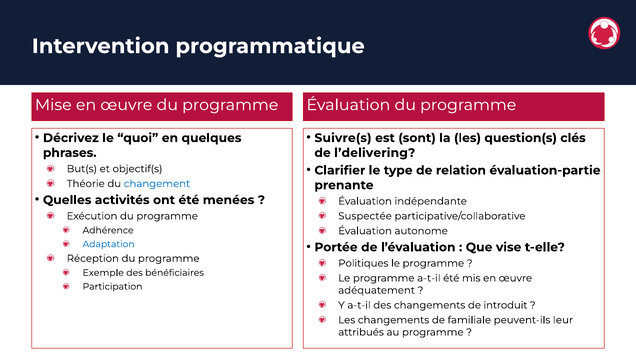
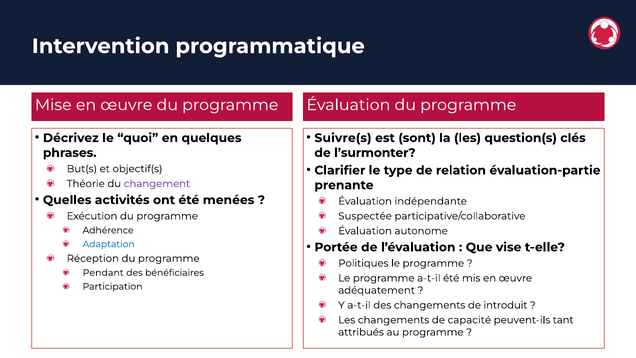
l’delivering: l’delivering -> l’surmonter
changement colour: blue -> purple
Exemple: Exemple -> Pendant
familiale: familiale -> capacité
leur: leur -> tant
